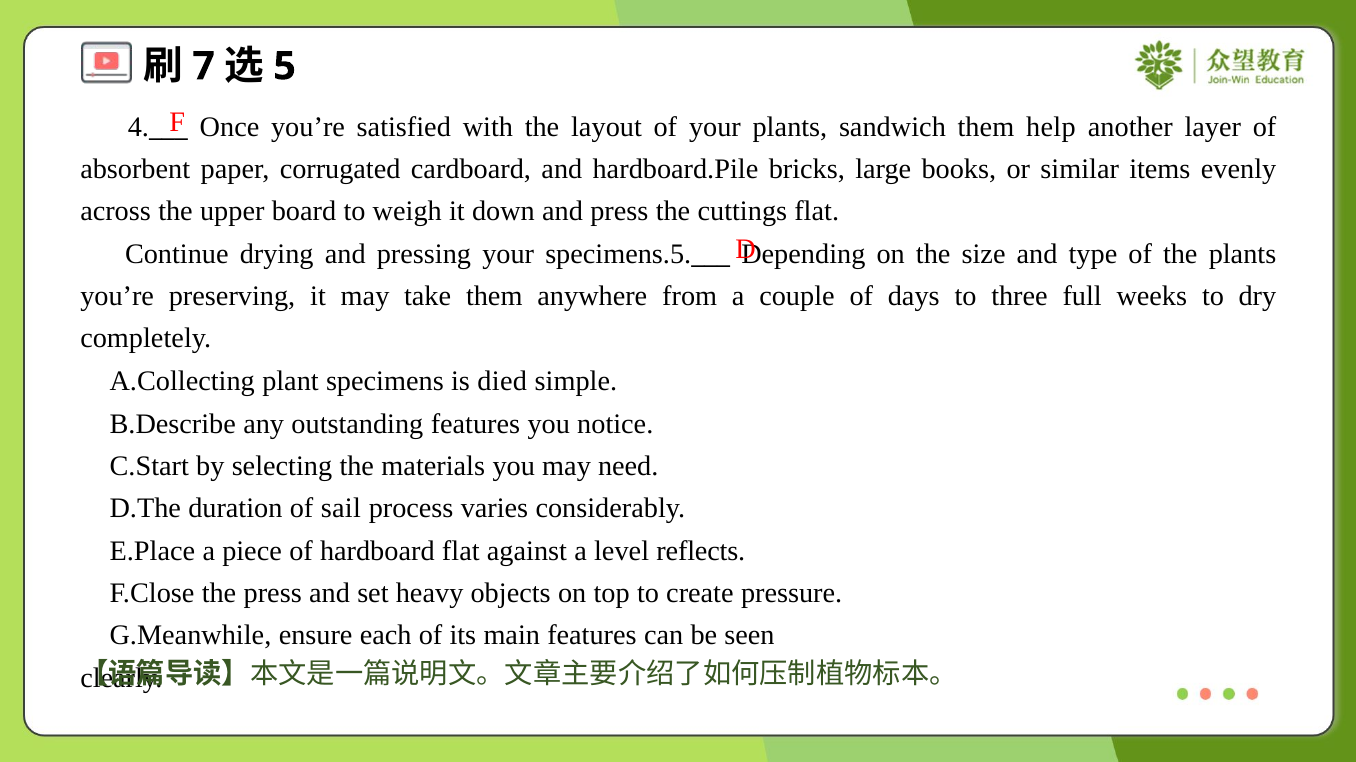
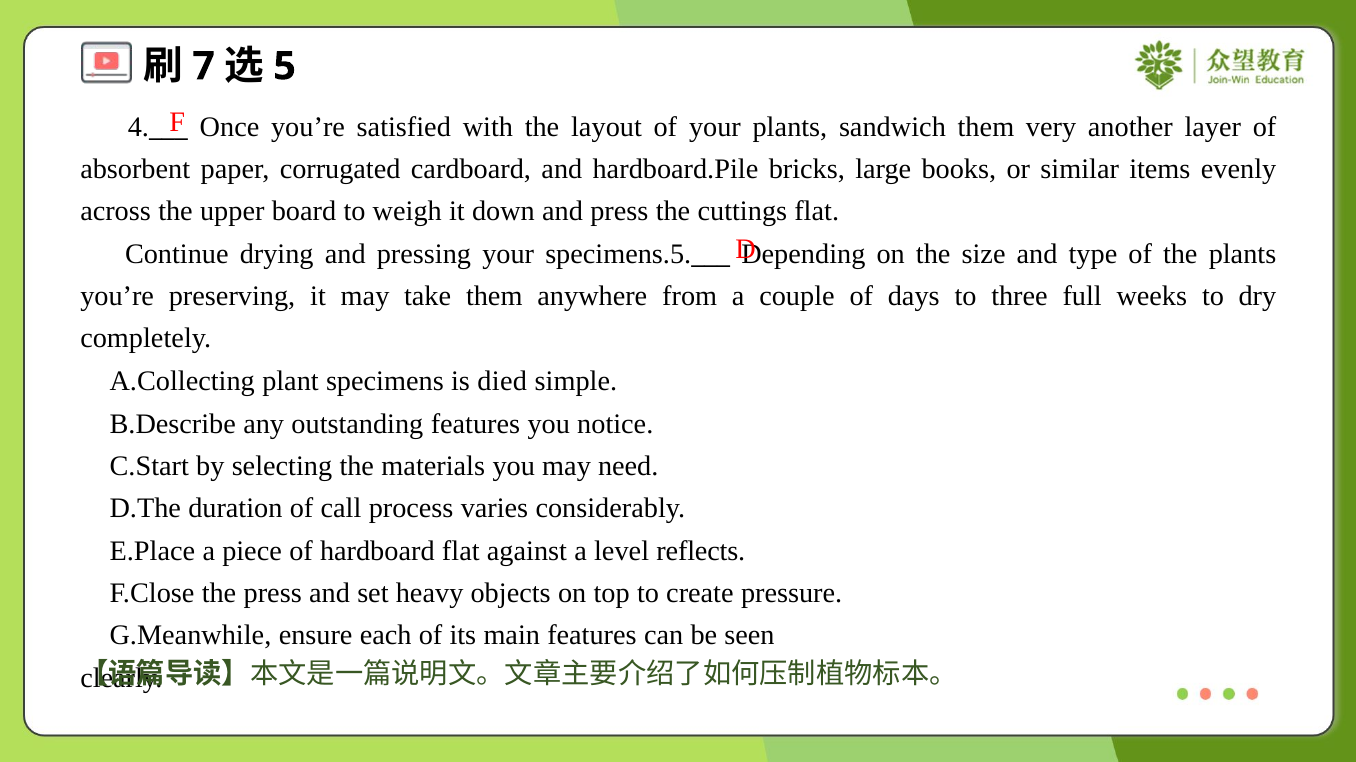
help: help -> very
sail: sail -> call
